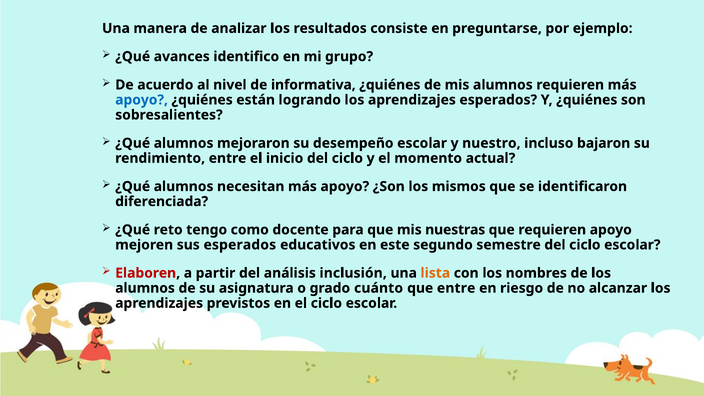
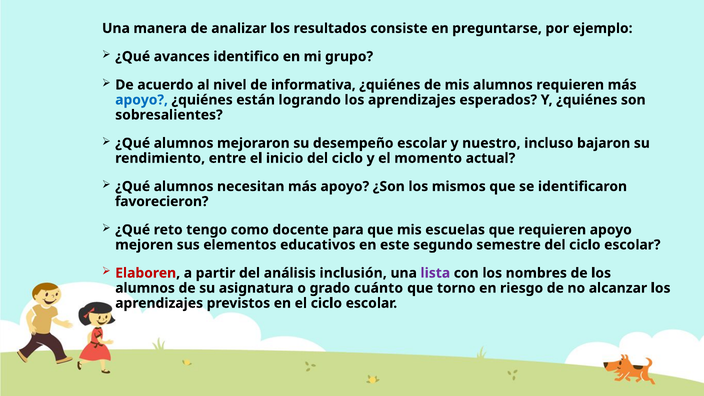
diferenciada: diferenciada -> favorecieron
nuestras: nuestras -> escuelas
sus esperados: esperados -> elementos
lista colour: orange -> purple
que entre: entre -> torno
